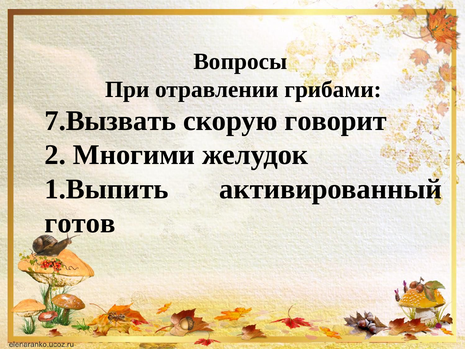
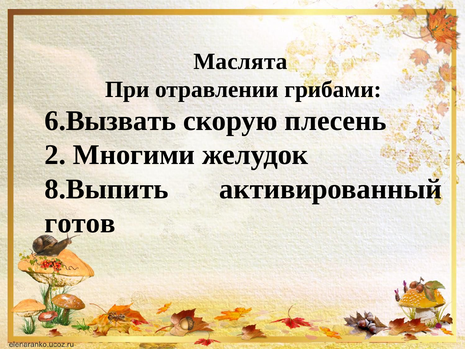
Вопросы: Вопросы -> Маслята
7.Вызвать: 7.Вызвать -> 6.Вызвать
говорит: говорит -> плесень
1.Выпить: 1.Выпить -> 8.Выпить
